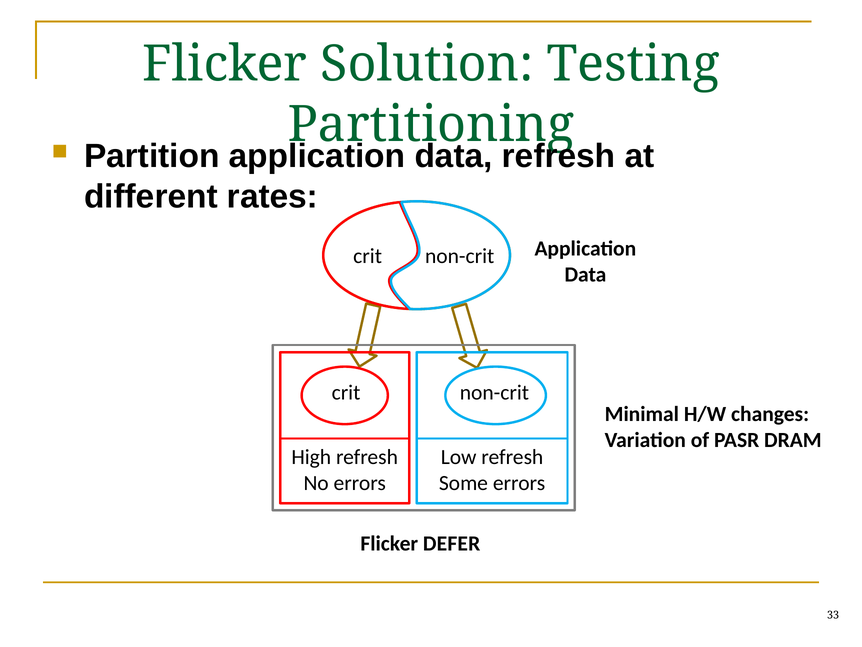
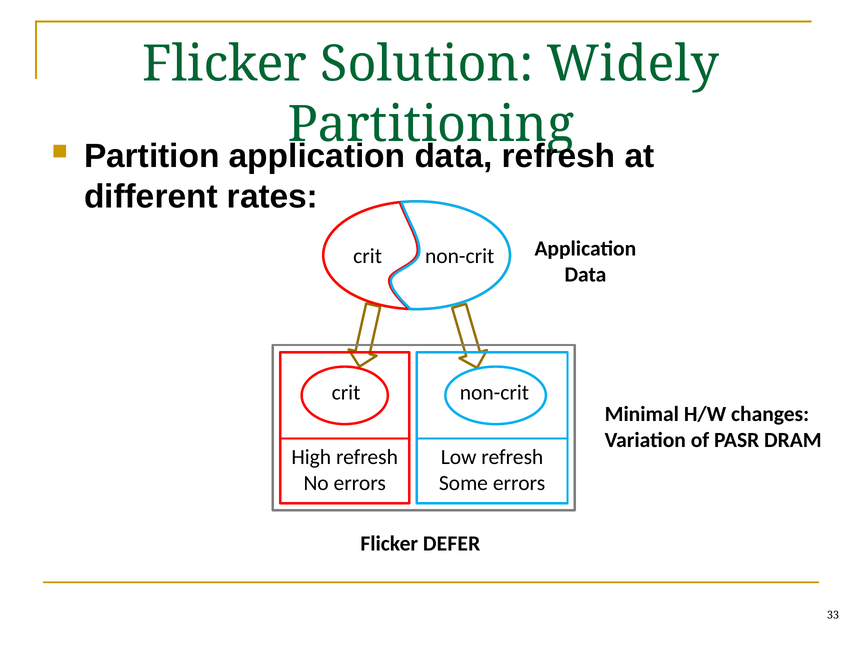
Testing: Testing -> Widely
